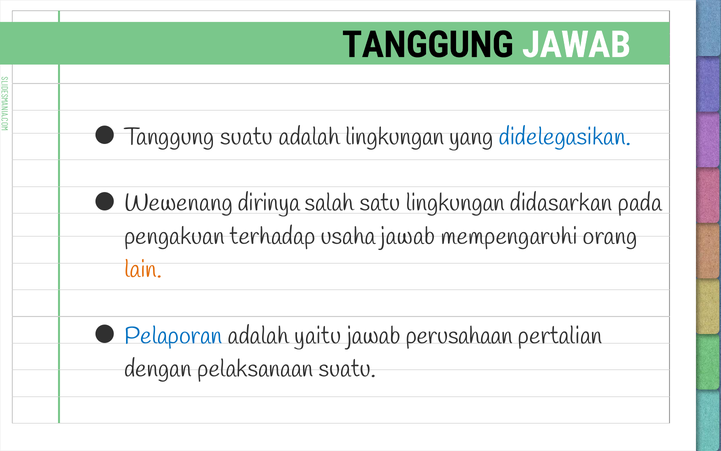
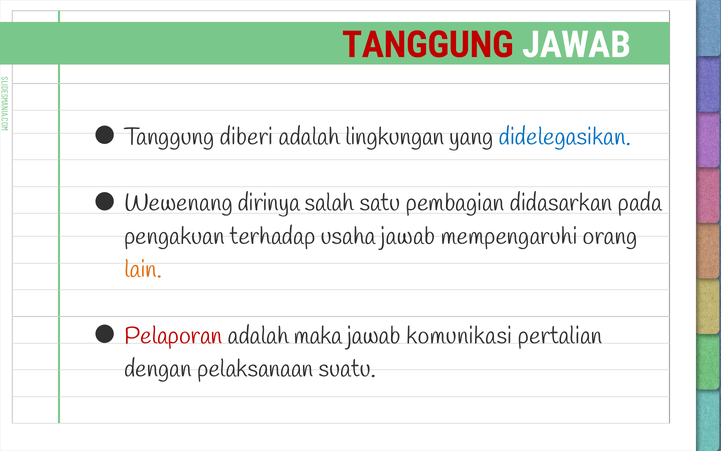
TANGGUNG at (428, 45) colour: black -> red
Tanggung suatu: suatu -> diberi
satu lingkungan: lingkungan -> pembagian
Pelaporan colour: blue -> red
yaitu: yaitu -> maka
perusahaan: perusahaan -> komunikasi
